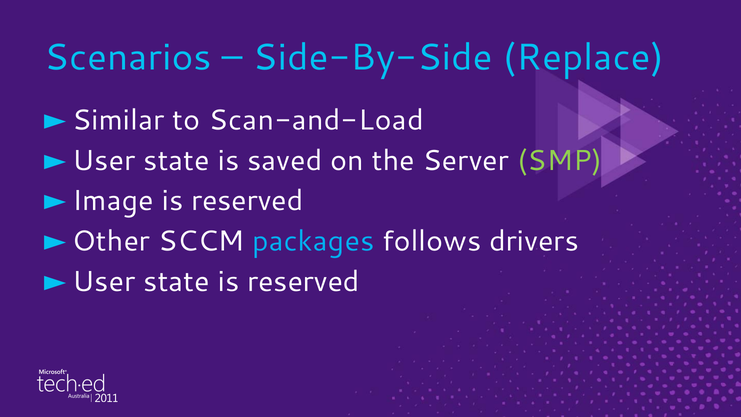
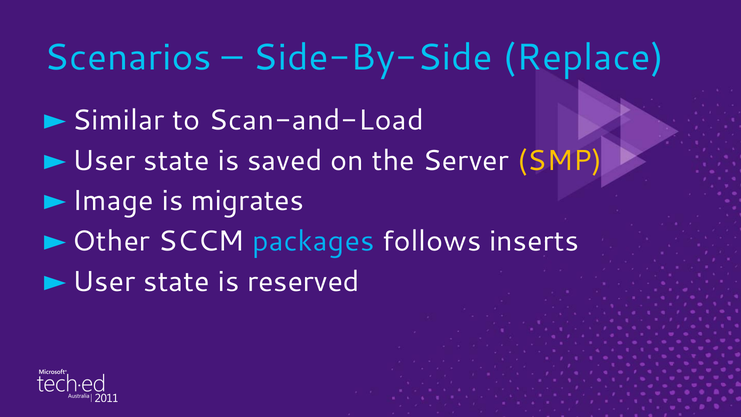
SMP colour: light green -> yellow
reserved at (247, 201): reserved -> migrates
drivers: drivers -> inserts
